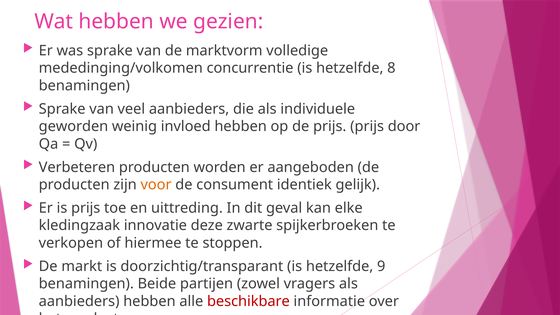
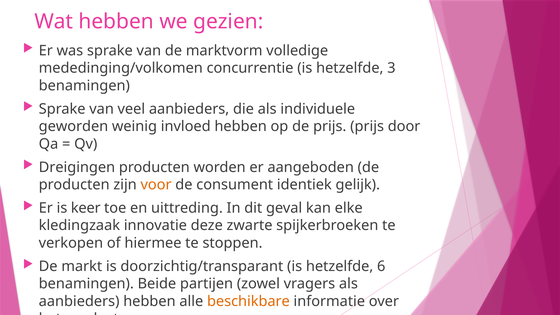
8: 8 -> 3
Verbeteren: Verbeteren -> Dreigingen
is prijs: prijs -> keer
9: 9 -> 6
beschikbare colour: red -> orange
